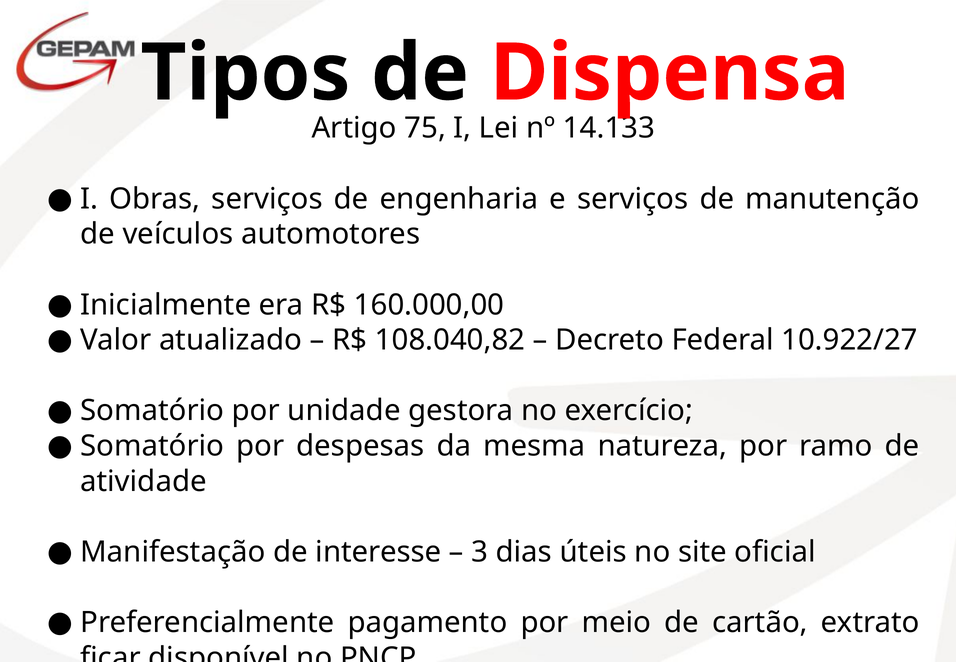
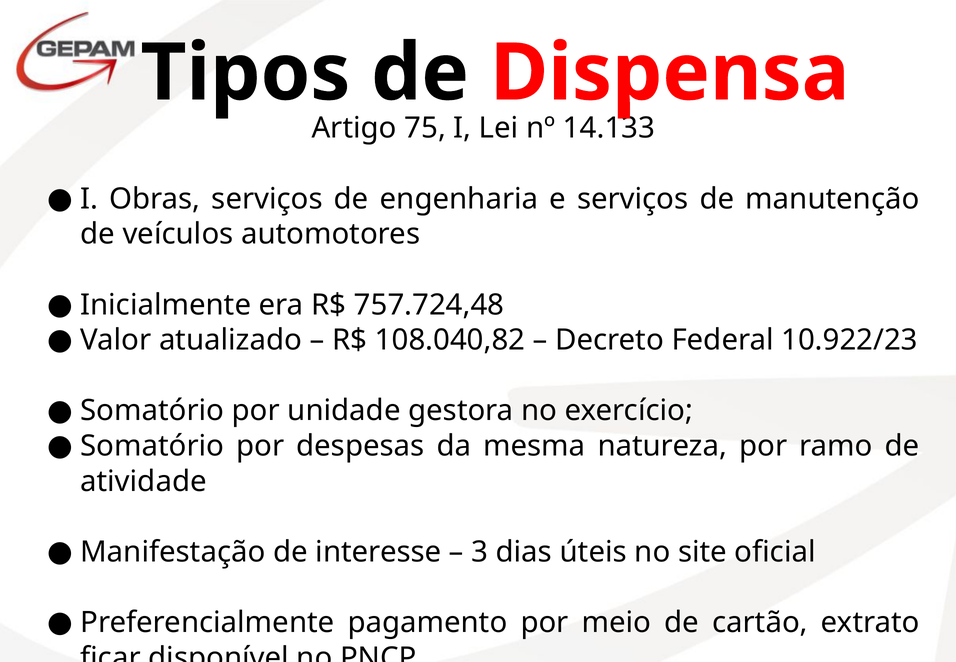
160.000,00: 160.000,00 -> 757.724,48
10.922/27: 10.922/27 -> 10.922/23
